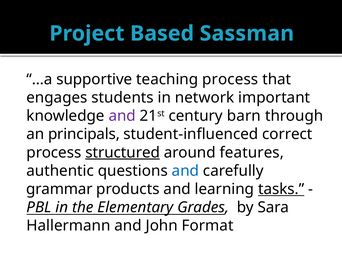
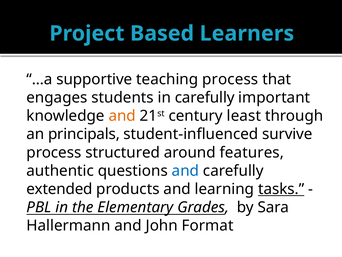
Sassman: Sassman -> Learners
in network: network -> carefully
and at (122, 116) colour: purple -> orange
barn: barn -> least
correct: correct -> survive
structured underline: present -> none
grammar: grammar -> extended
